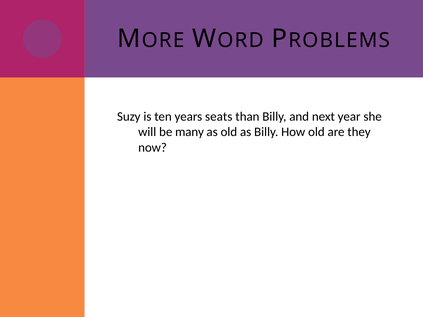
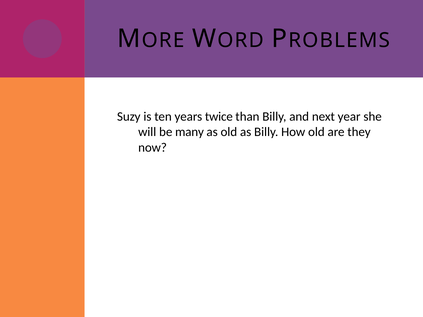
seats: seats -> twice
